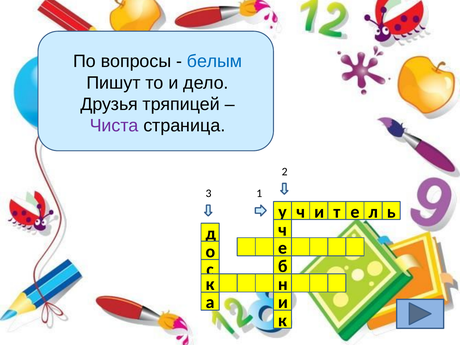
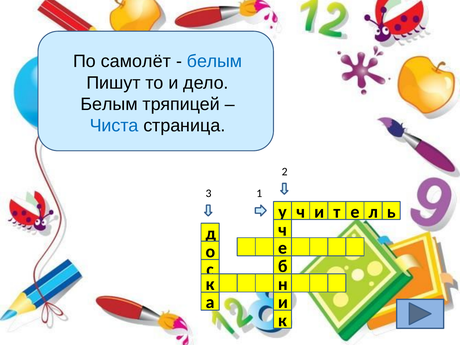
вопросы: вопросы -> самолёт
Друзья at (109, 104): Друзья -> Белым
Чиста colour: purple -> blue
